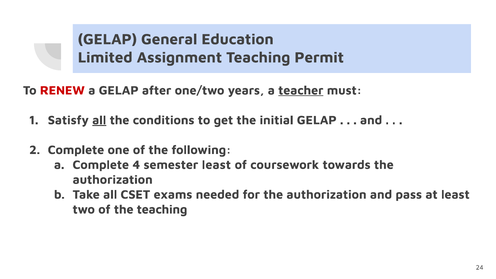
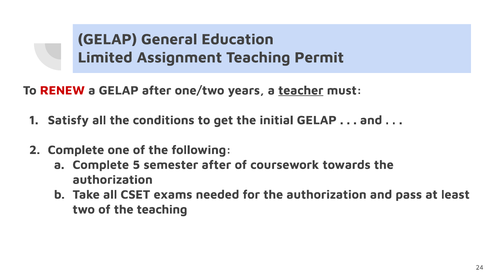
all at (99, 120) underline: present -> none
4: 4 -> 5
semester least: least -> after
